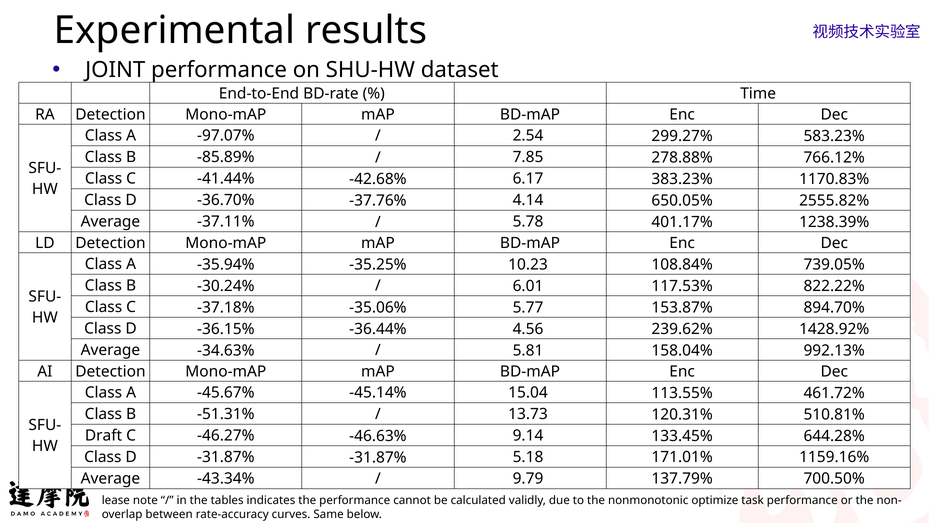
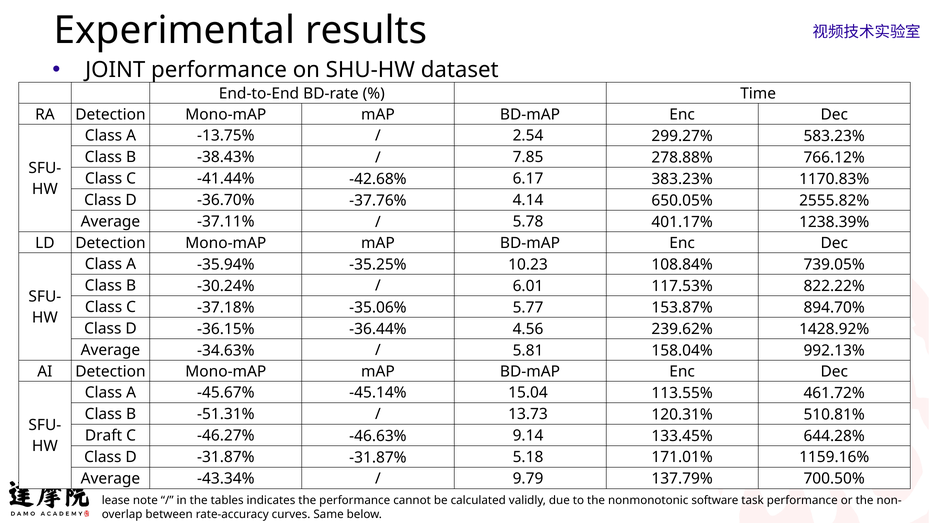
-97.07%: -97.07% -> -13.75%
-85.89%: -85.89% -> -38.43%
optimize: optimize -> software
